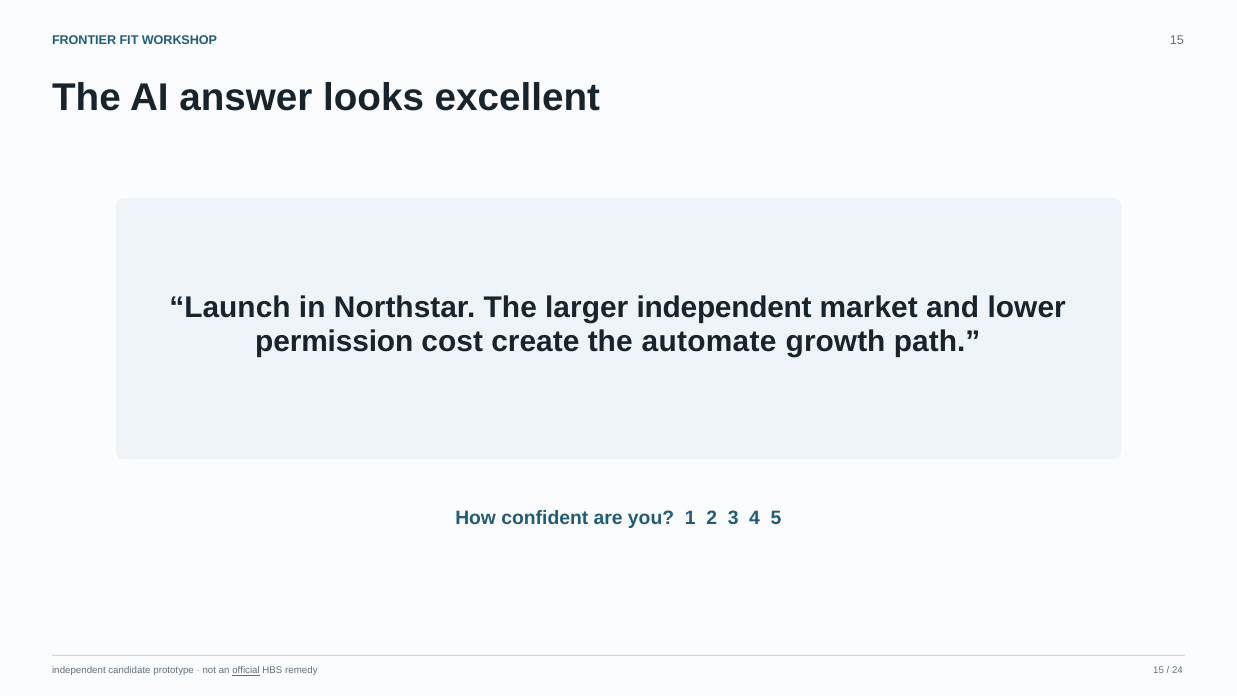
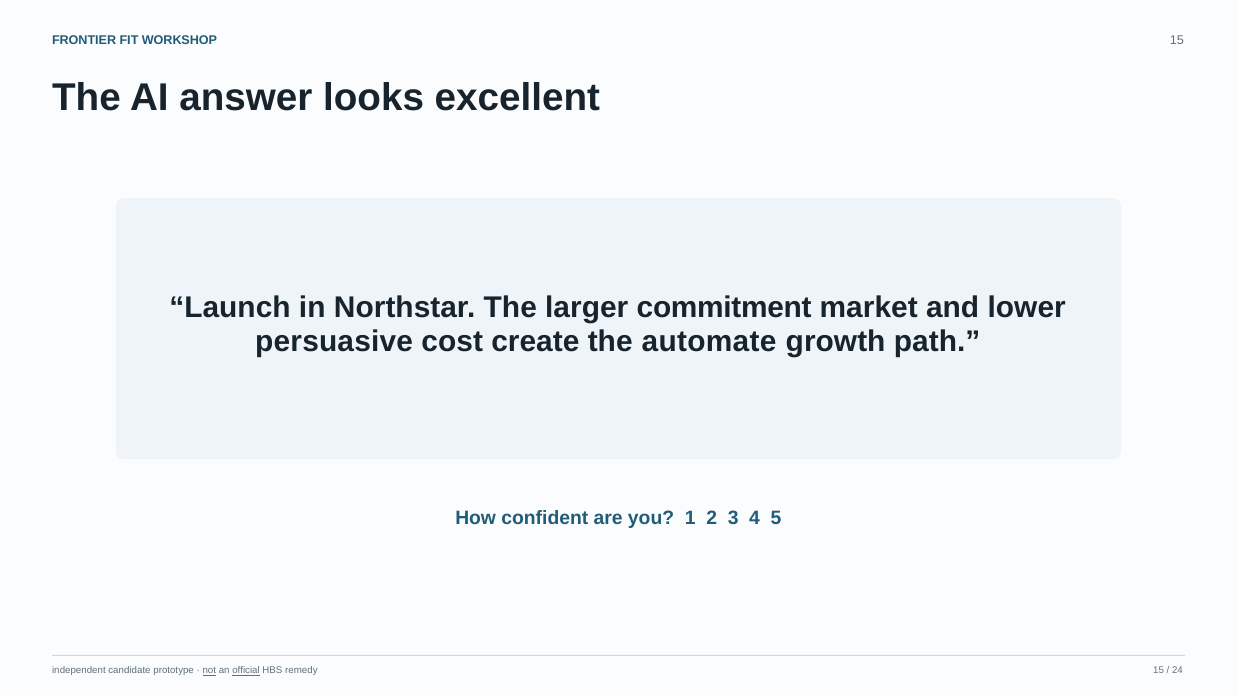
larger independent: independent -> commitment
permission: permission -> persuasive
not underline: none -> present
